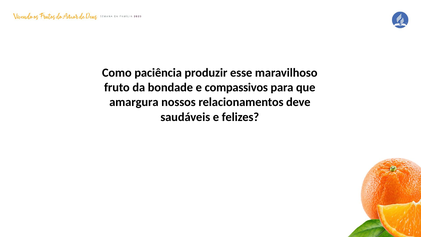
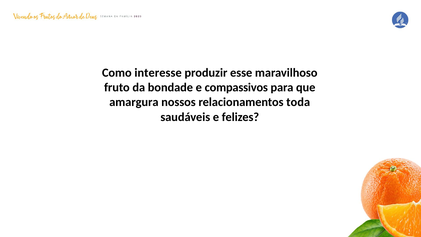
paciência: paciência -> interesse
deve: deve -> toda
